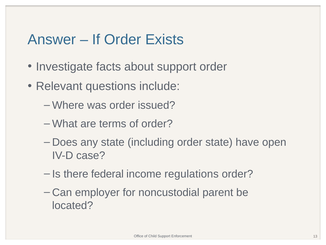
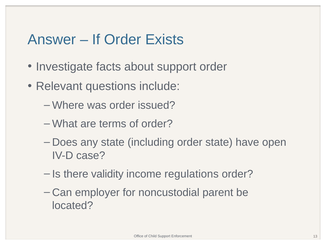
federal: federal -> validity
